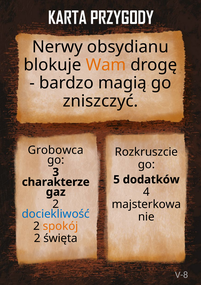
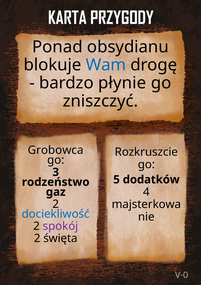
Nerwy: Nerwy -> Ponad
Wam colour: orange -> blue
magią: magią -> płynie
charakterze: charakterze -> rodzeństwo
spokój colour: orange -> purple
V-8: V-8 -> V-0
